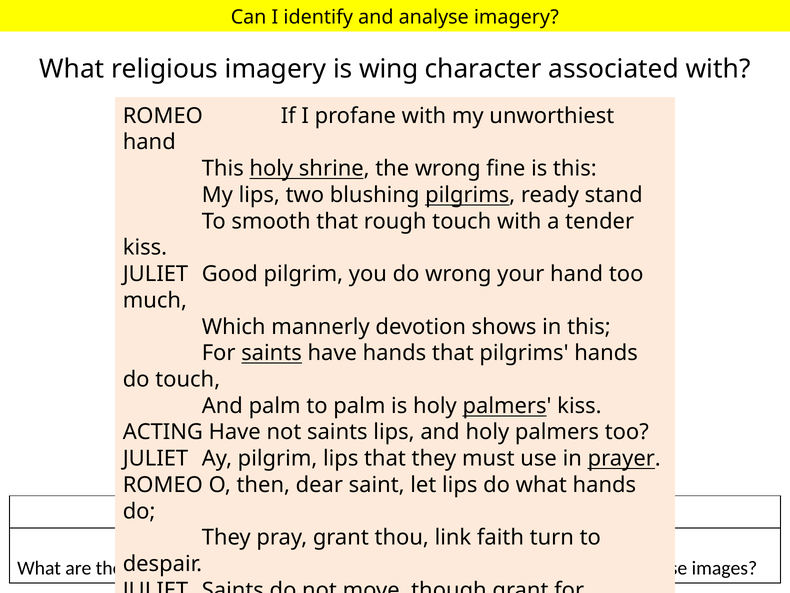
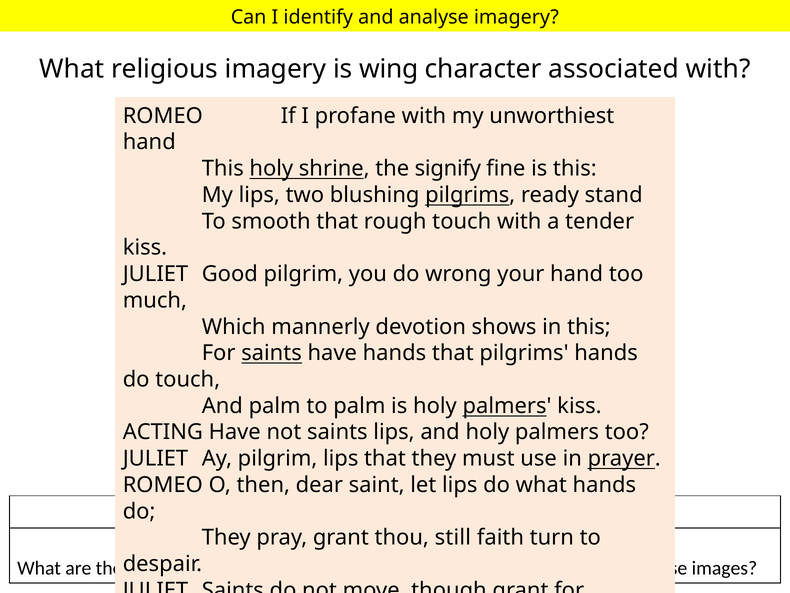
the wrong: wrong -> signify
link: link -> still
